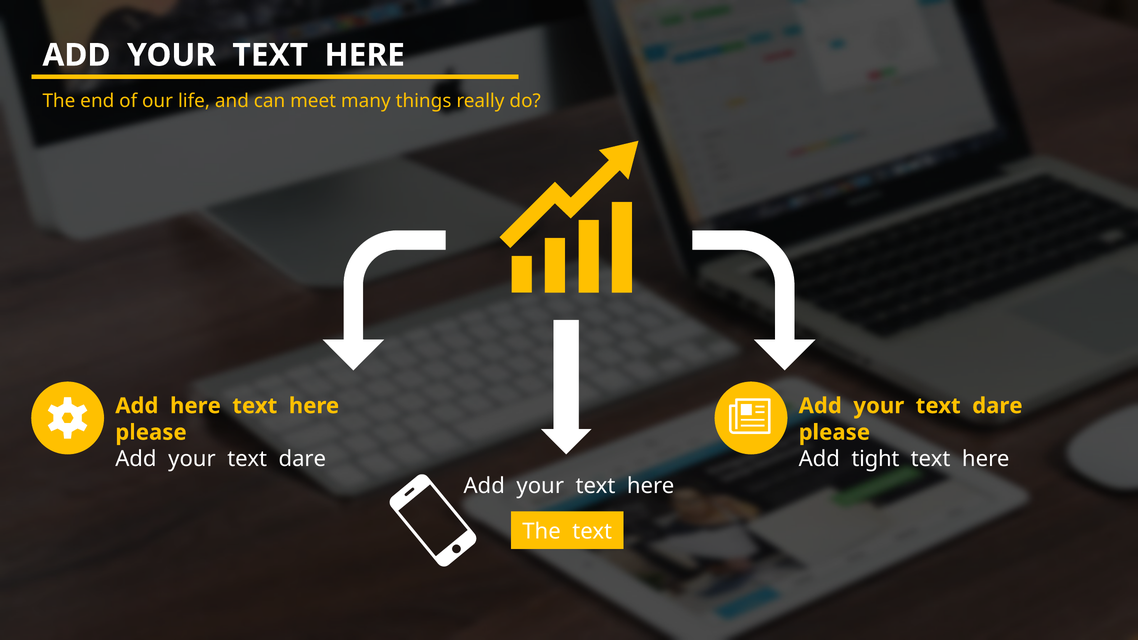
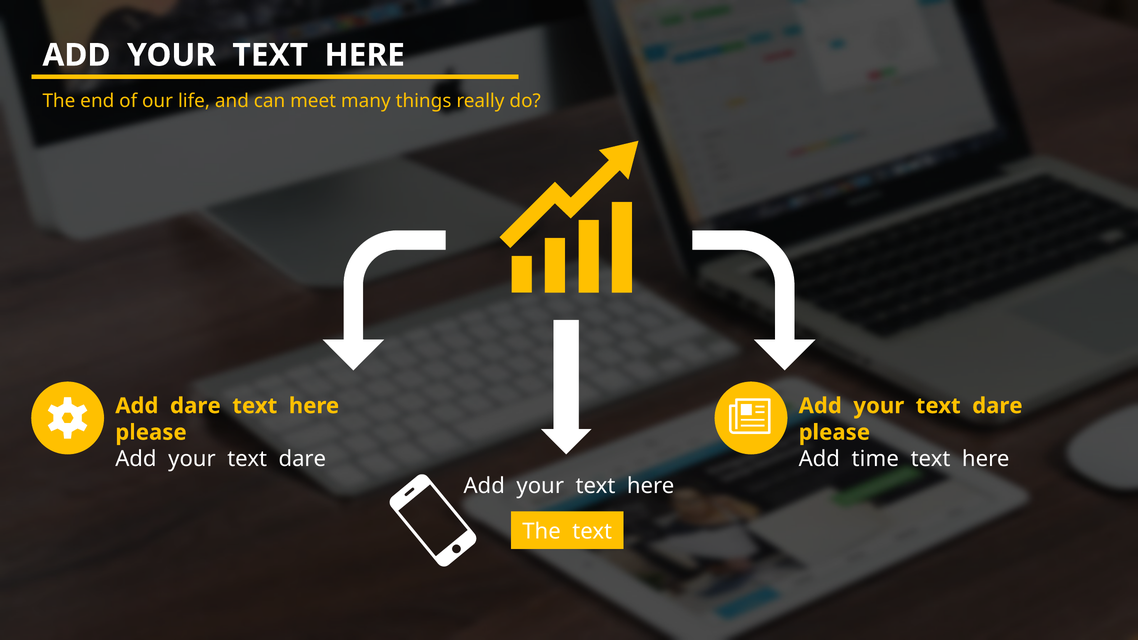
Add here: here -> dare
tight: tight -> time
